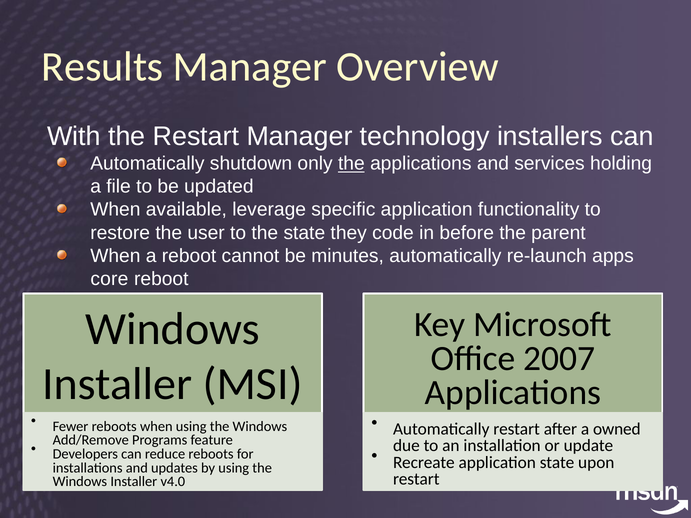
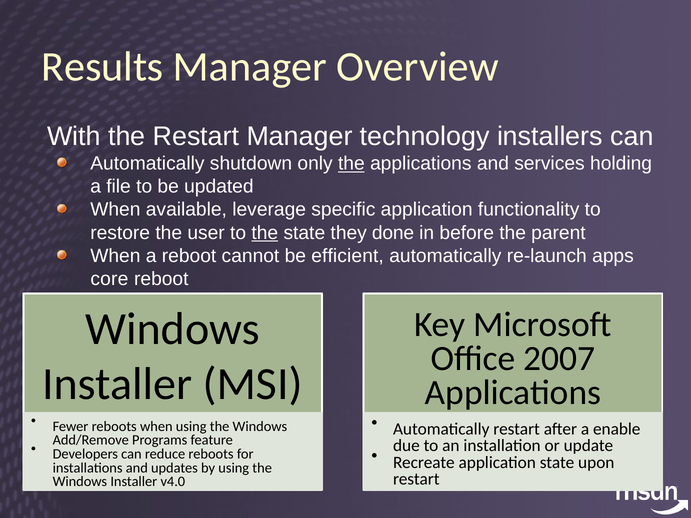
the at (265, 233) underline: none -> present
code: code -> done
minutes: minutes -> efficient
owned: owned -> enable
